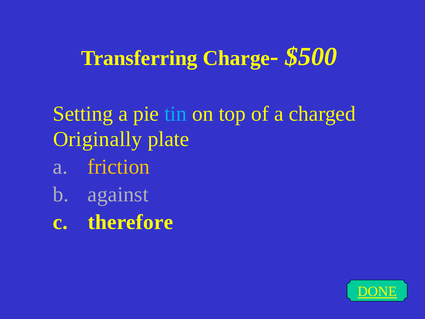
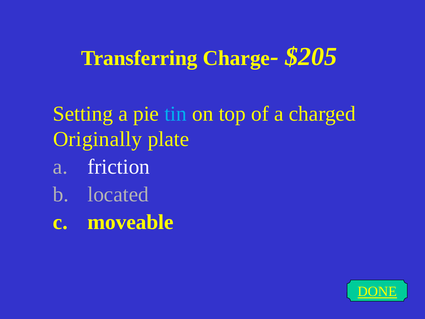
$500: $500 -> $205
friction colour: yellow -> white
against: against -> located
therefore: therefore -> moveable
